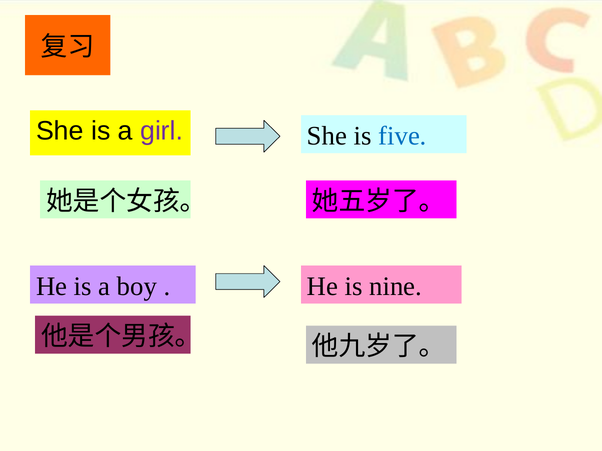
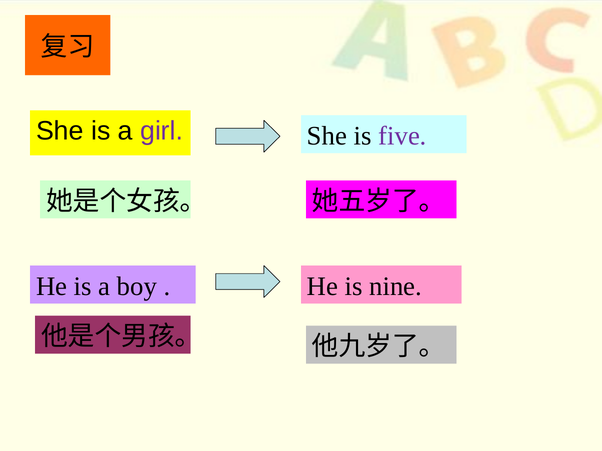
five colour: blue -> purple
